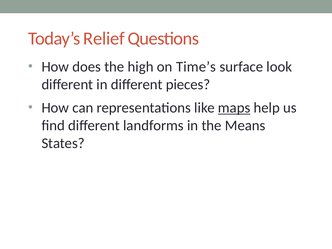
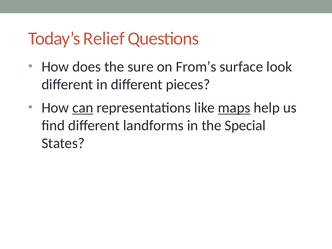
high: high -> sure
Time’s: Time’s -> From’s
can underline: none -> present
Means: Means -> Special
